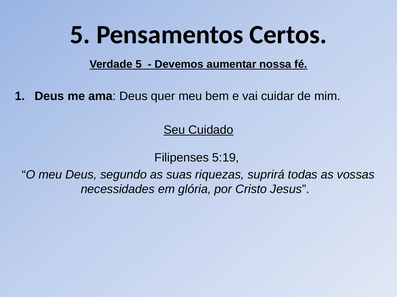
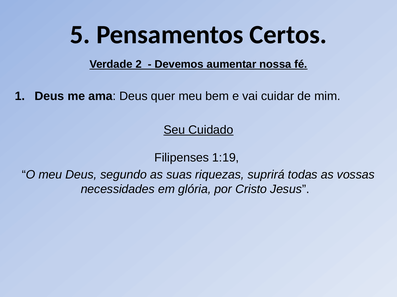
Verdade 5: 5 -> 2
5:19: 5:19 -> 1:19
